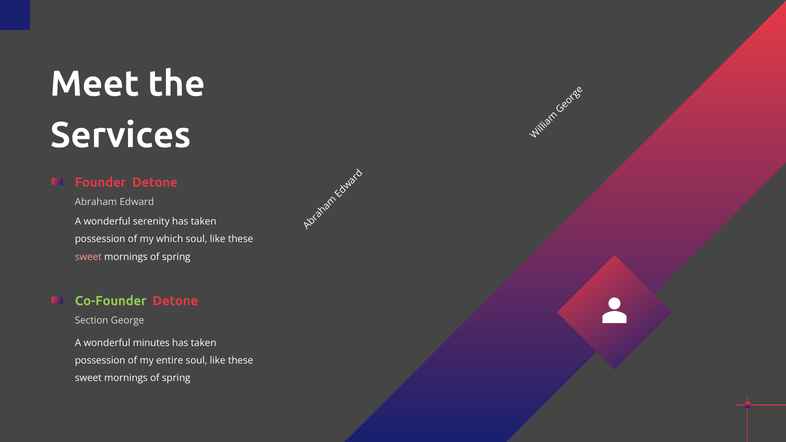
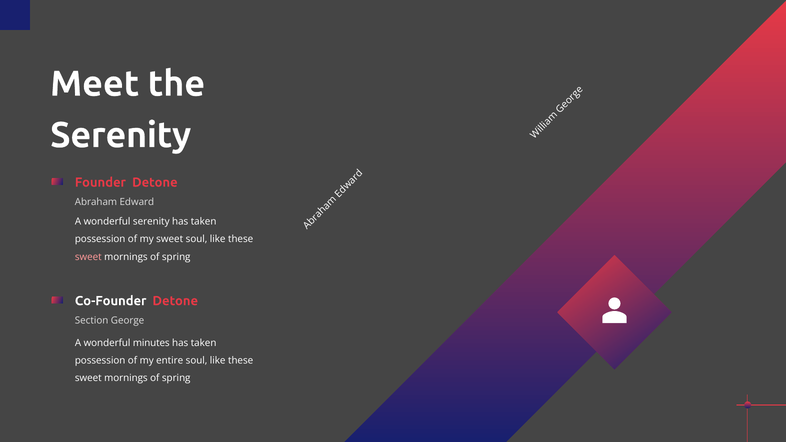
Services at (121, 135): Services -> Serenity
my which: which -> sweet
Co-Founder colour: light green -> white
